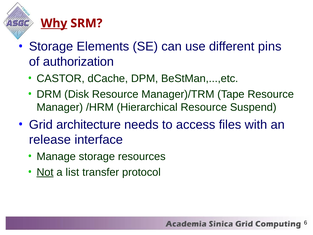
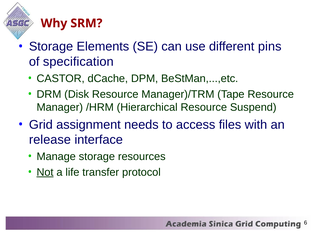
Why underline: present -> none
authorization: authorization -> specification
architecture: architecture -> assignment
list: list -> life
